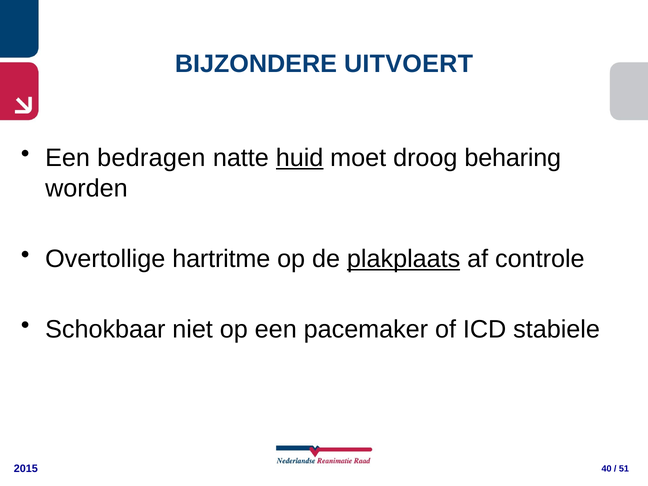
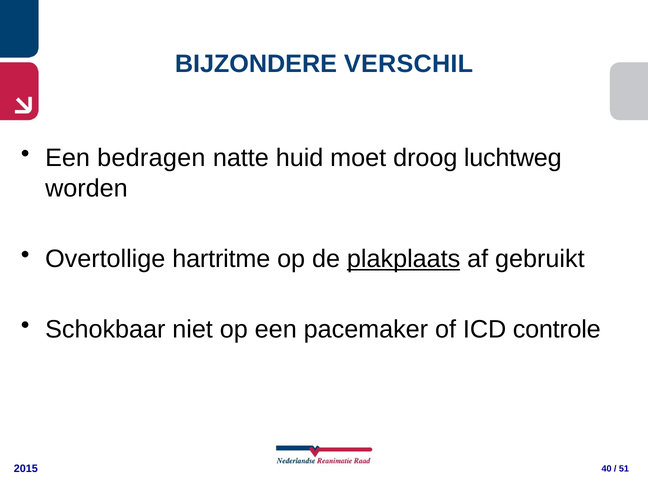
UITVOERT: UITVOERT -> VERSCHIL
huid underline: present -> none
beharing: beharing -> luchtweg
controle: controle -> gebruikt
stabiele: stabiele -> controle
